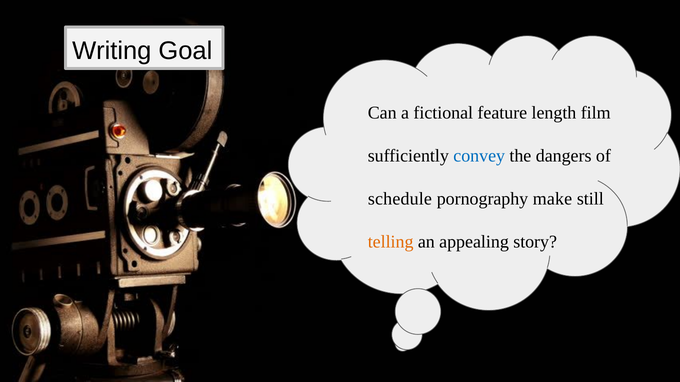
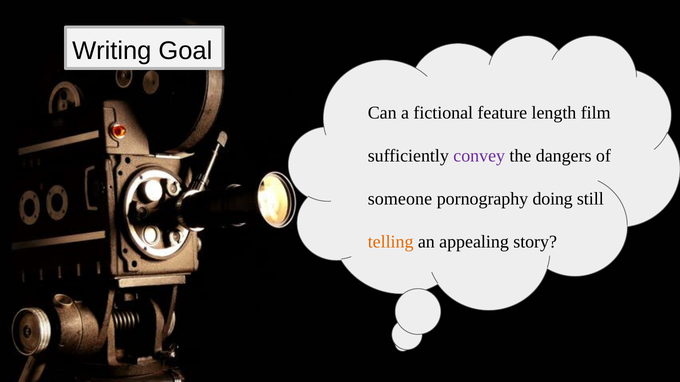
convey colour: blue -> purple
schedule: schedule -> someone
make: make -> doing
